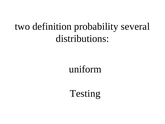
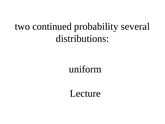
definition: definition -> continued
Testing: Testing -> Lecture
